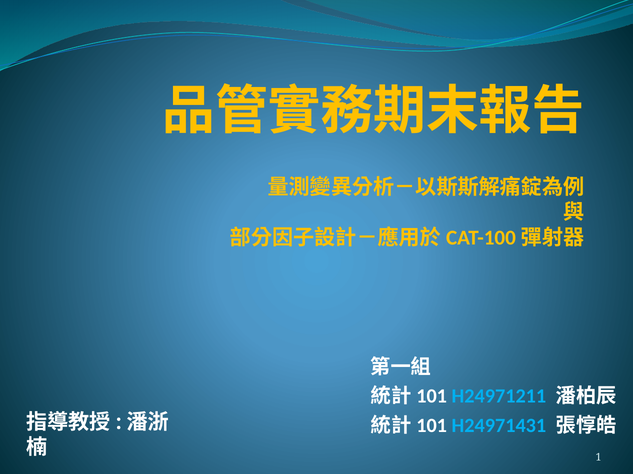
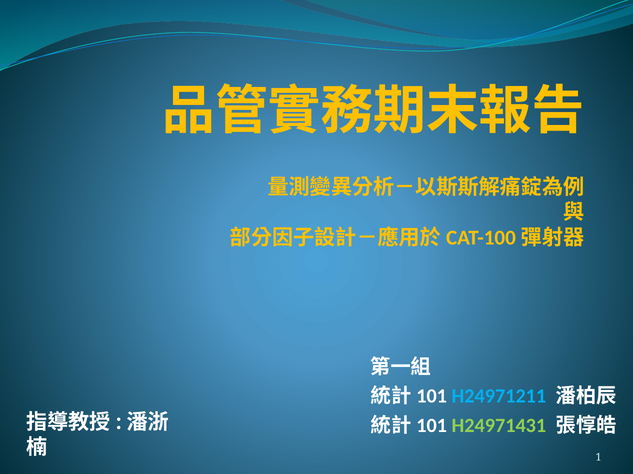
H24971431 colour: light blue -> light green
